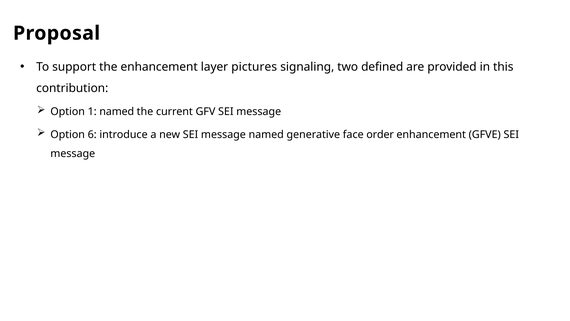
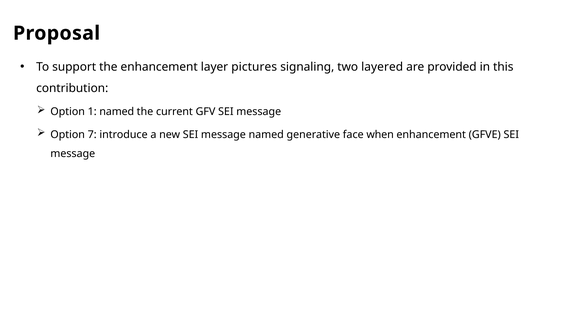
defined: defined -> layered
6: 6 -> 7
order: order -> when
